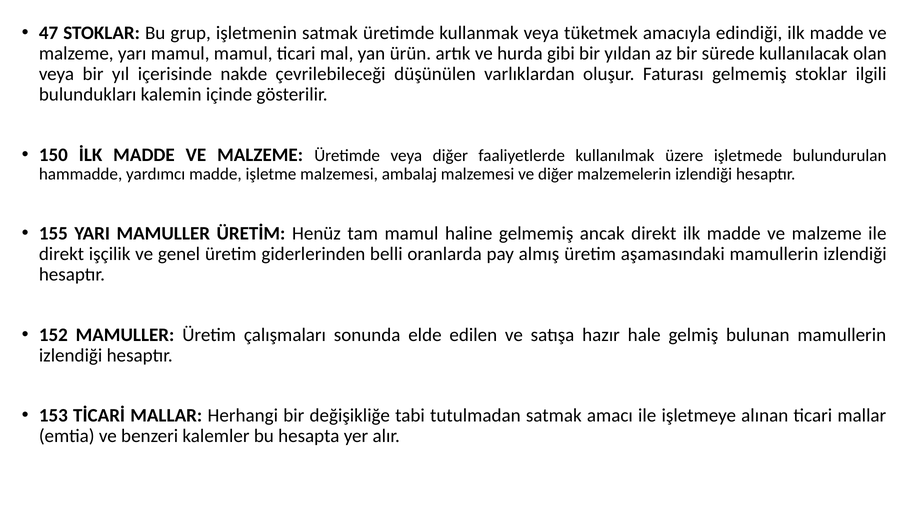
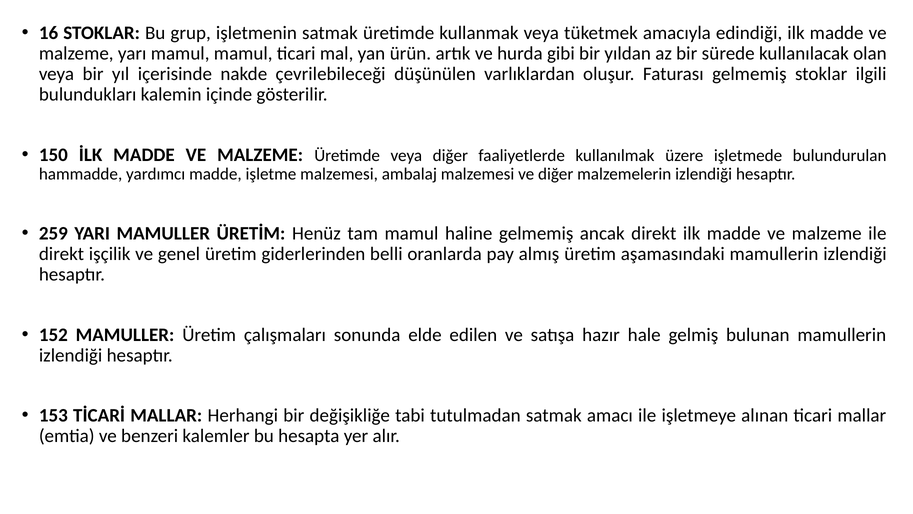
47: 47 -> 16
155: 155 -> 259
